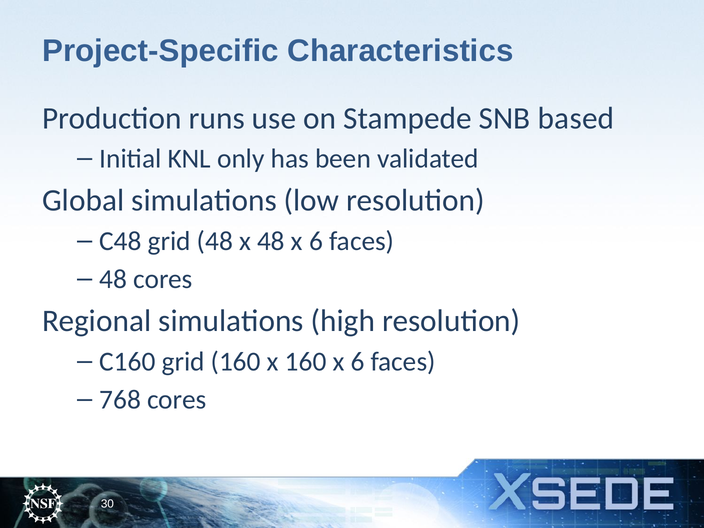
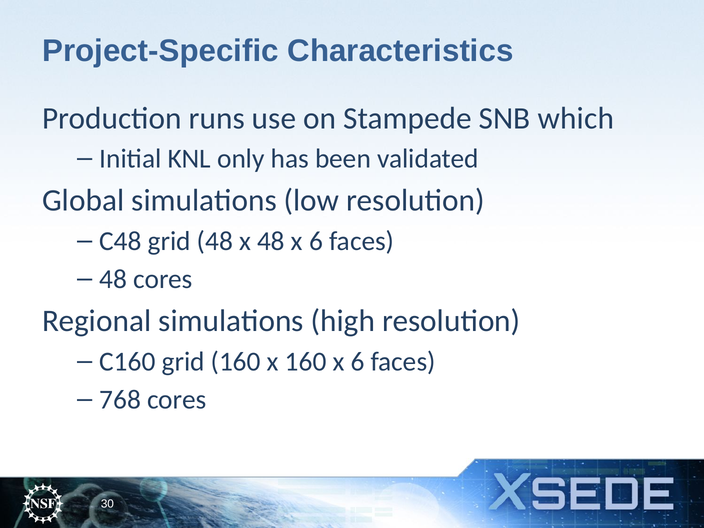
based: based -> which
